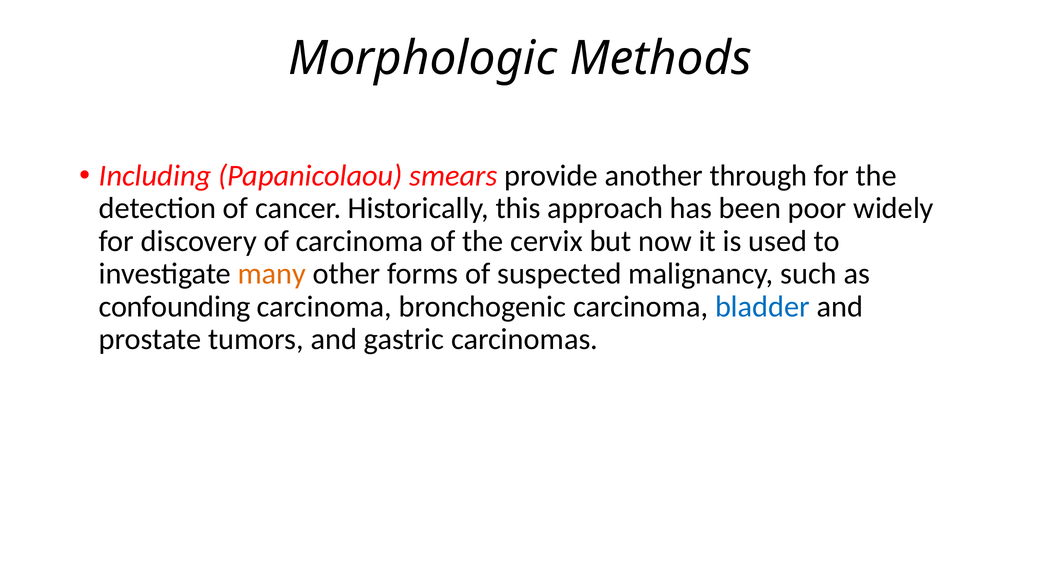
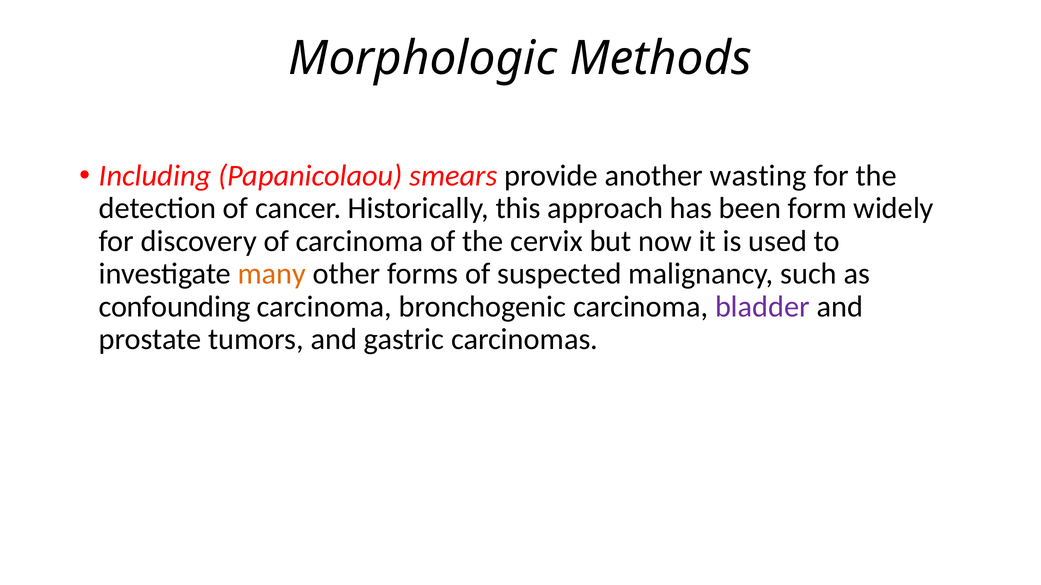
through: through -> wasting
poor: poor -> form
bladder colour: blue -> purple
